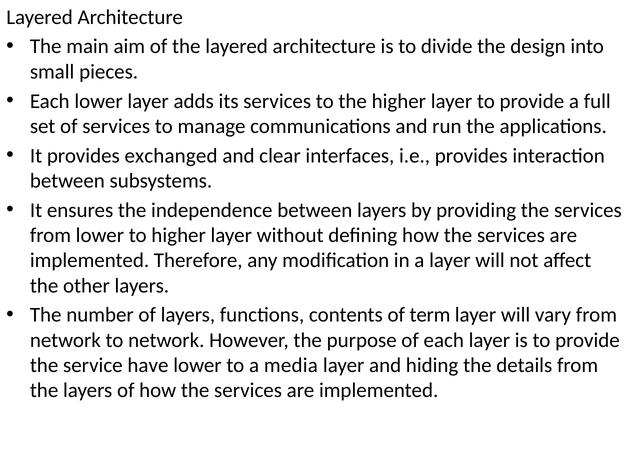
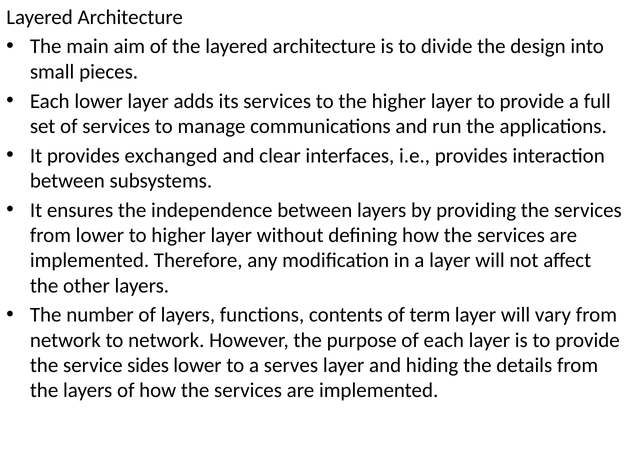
have: have -> sides
media: media -> serves
